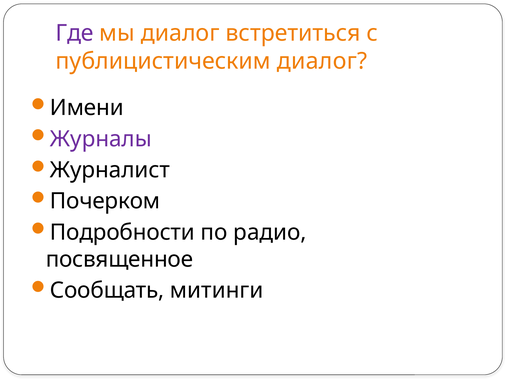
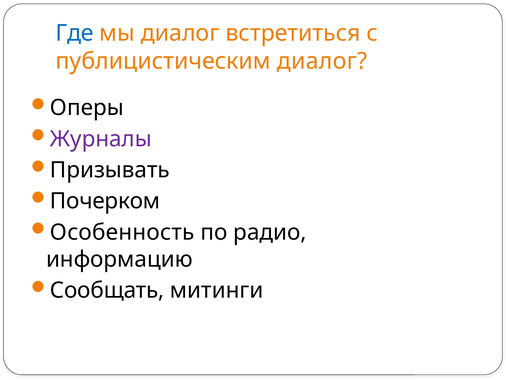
Где colour: purple -> blue
Имени: Имени -> Оперы
Журналист: Журналист -> Призывать
Подробности: Подробности -> Особенность
посвященное: посвященное -> информацию
